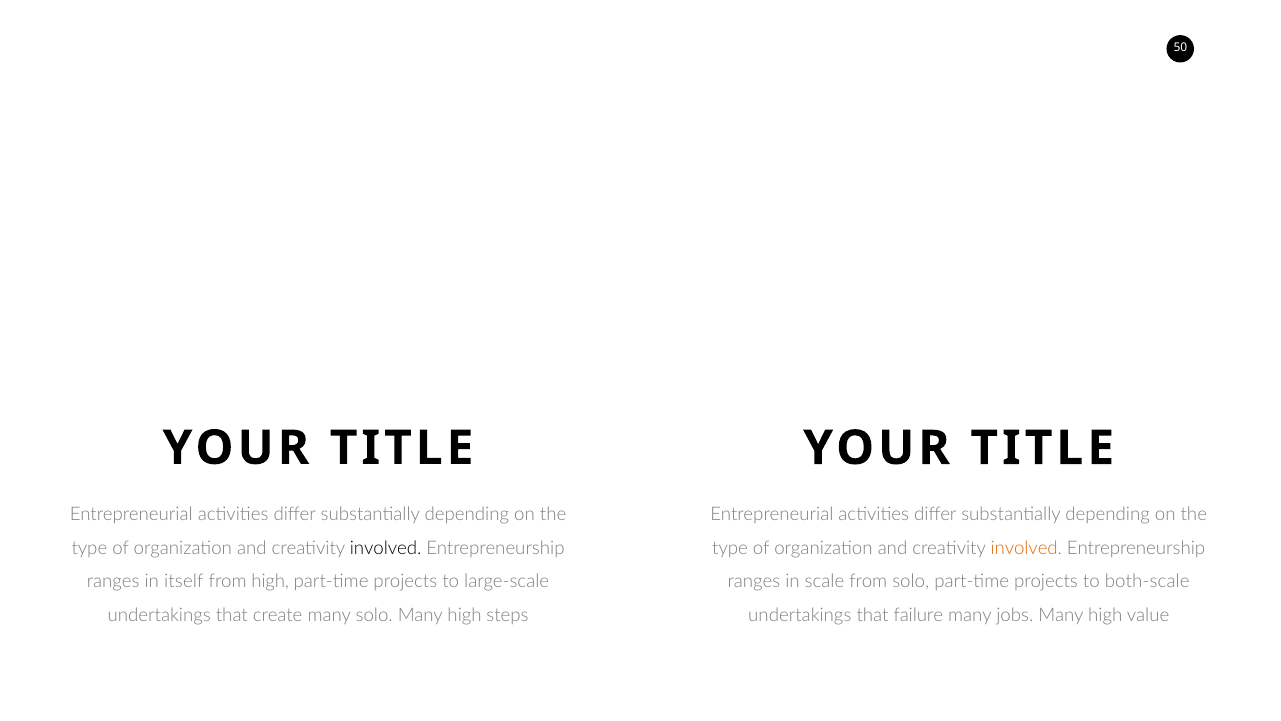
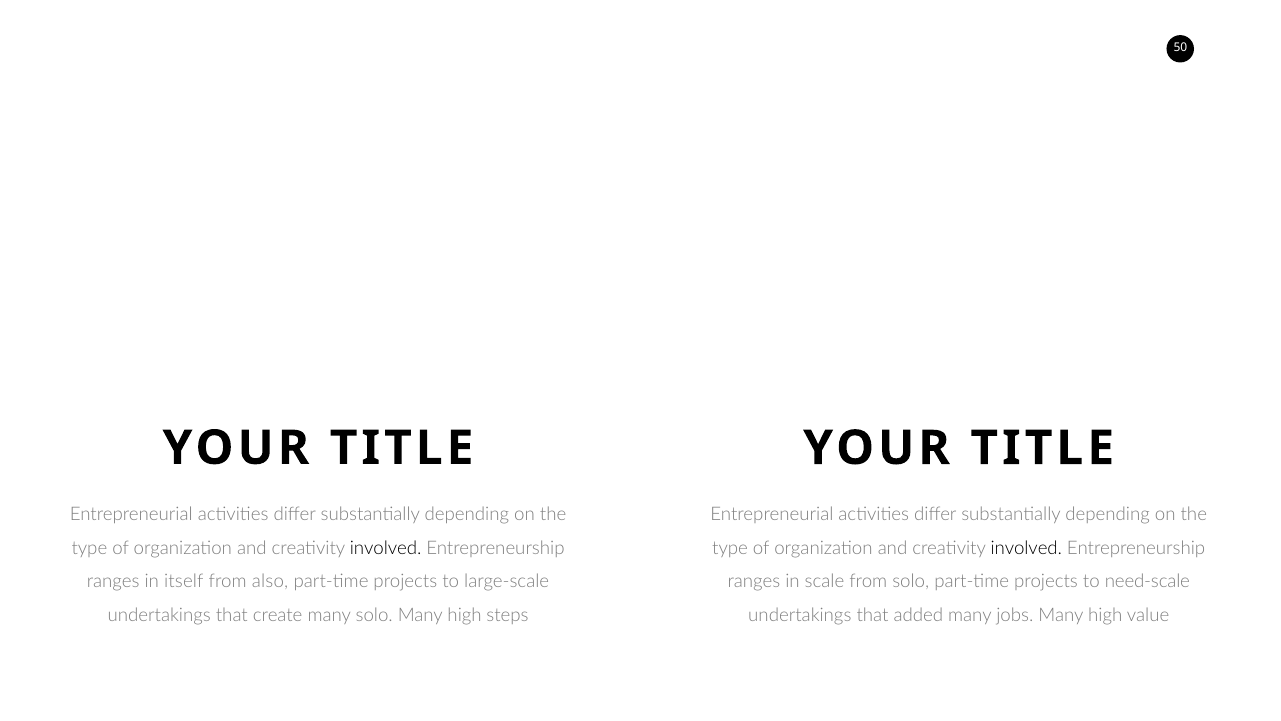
involved at (1026, 548) colour: orange -> black
from high: high -> also
both-scale: both-scale -> need-scale
failure: failure -> added
